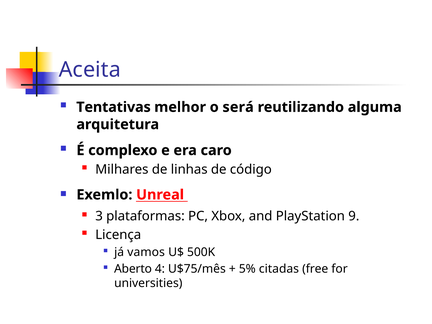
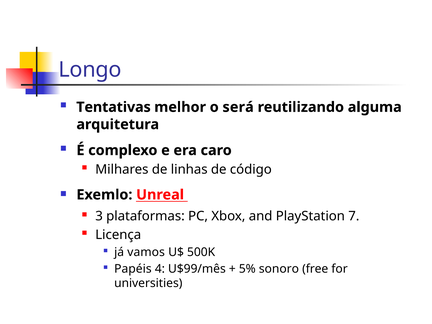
Aceita: Aceita -> Longo
9: 9 -> 7
Aberto: Aberto -> Papéis
U$75/mês: U$75/mês -> U$99/mês
citadas: citadas -> sonoro
